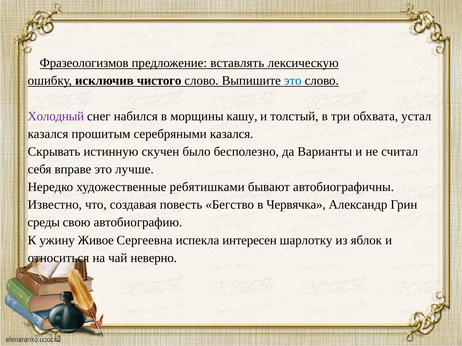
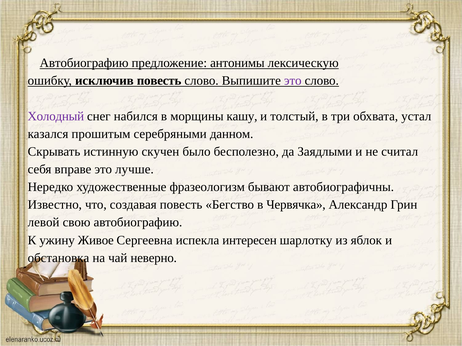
Фразеологизмов at (84, 63): Фразеологизмов -> Автобиографию
вставлять: вставлять -> антонимы
исключив чистого: чистого -> повесть
это at (293, 81) colour: blue -> purple
серебряными казался: казался -> данном
Варианты: Варианты -> Заядлыми
ребятишками: ребятишками -> фразеологизм
среды: среды -> левой
относиться: относиться -> обстановка
